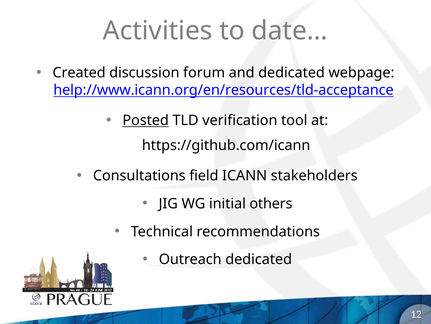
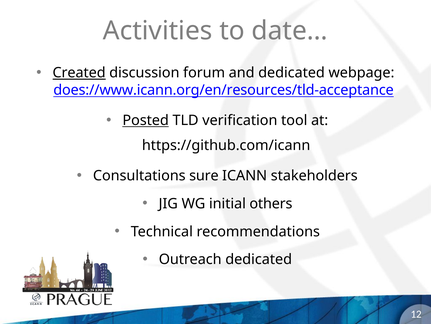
Created underline: none -> present
help://www.icann.org/en/resources/tld-acceptance: help://www.icann.org/en/resources/tld-acceptance -> does://www.icann.org/en/resources/tld-acceptance
field: field -> sure
